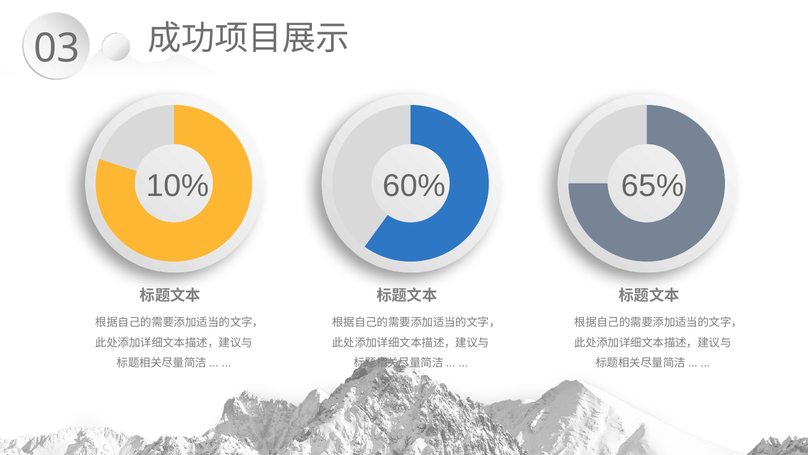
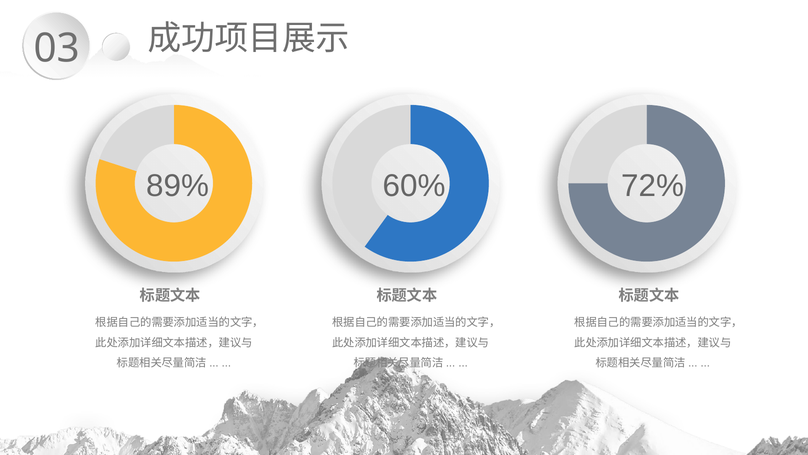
10%: 10% -> 89%
65%: 65% -> 72%
